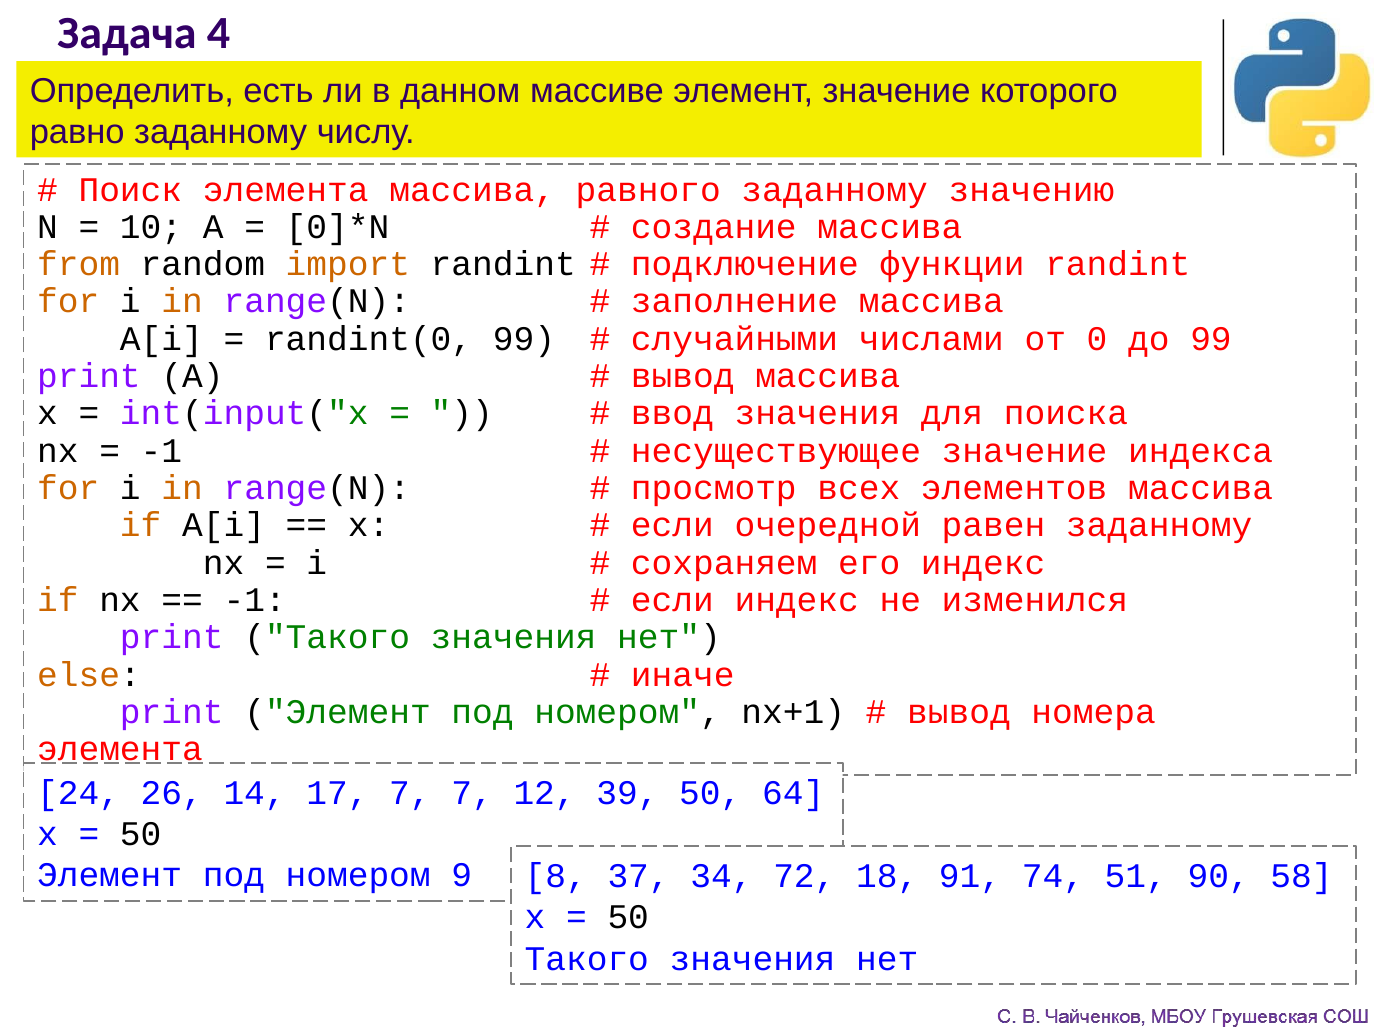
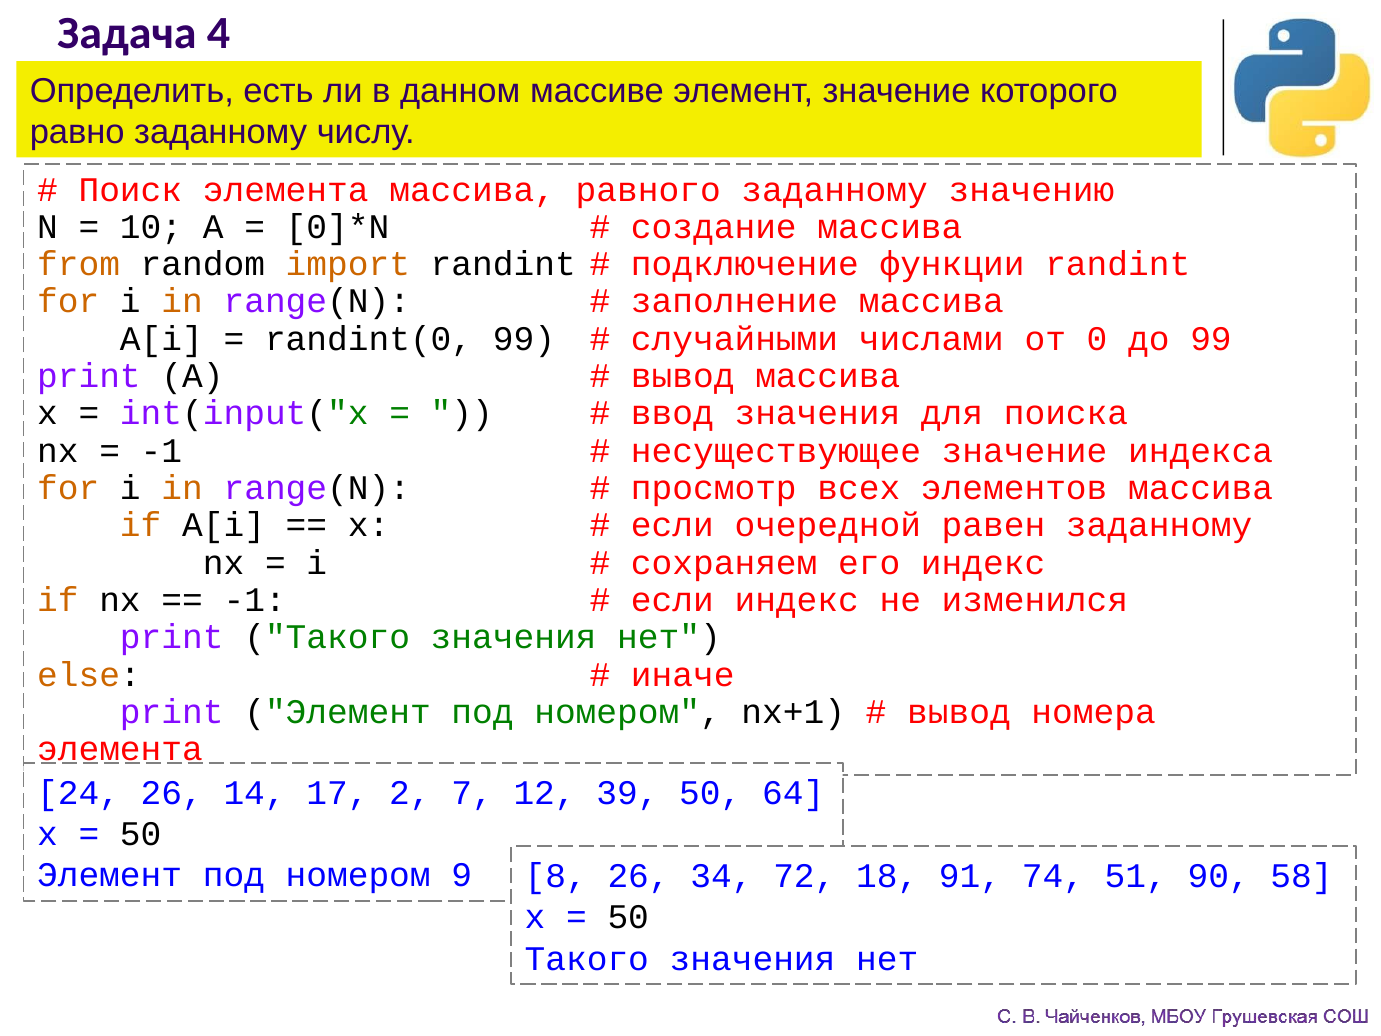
17 7: 7 -> 2
8 37: 37 -> 26
